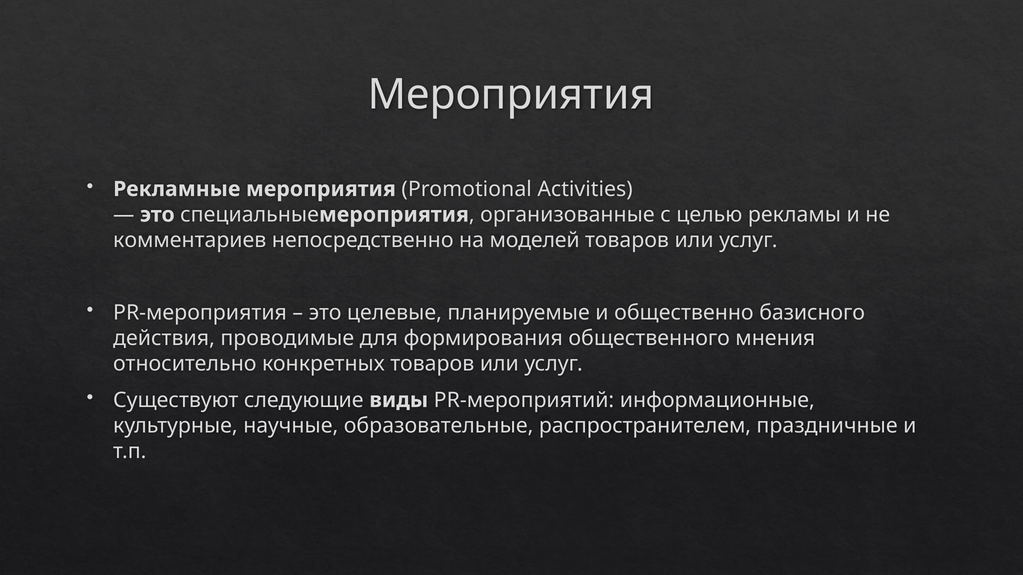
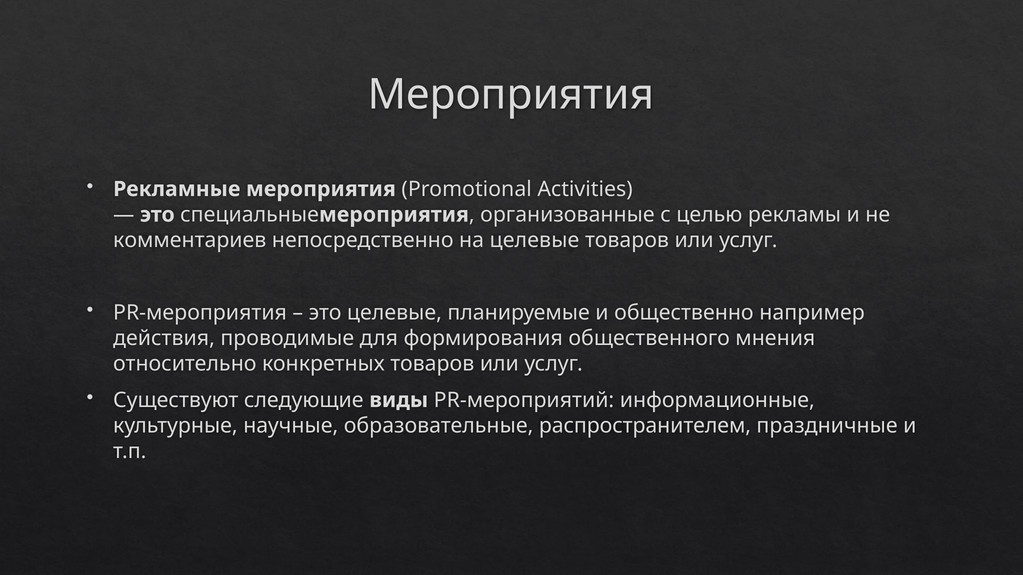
на моделей: моделей -> целевые
базисного: базисного -> например
